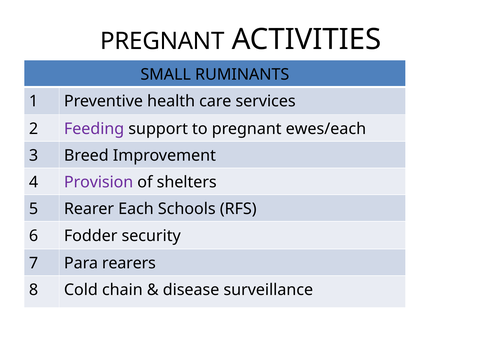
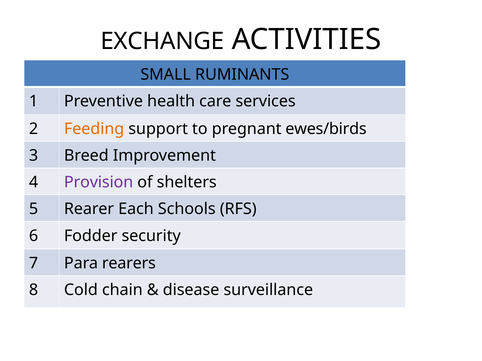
PREGNANT at (162, 41): PREGNANT -> EXCHANGE
Feeding colour: purple -> orange
ewes/each: ewes/each -> ewes/birds
